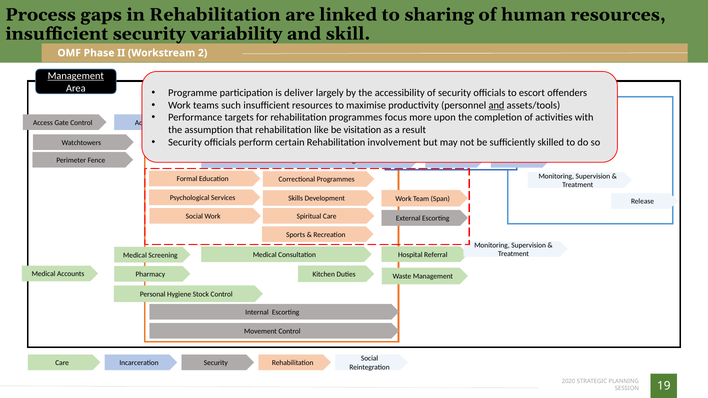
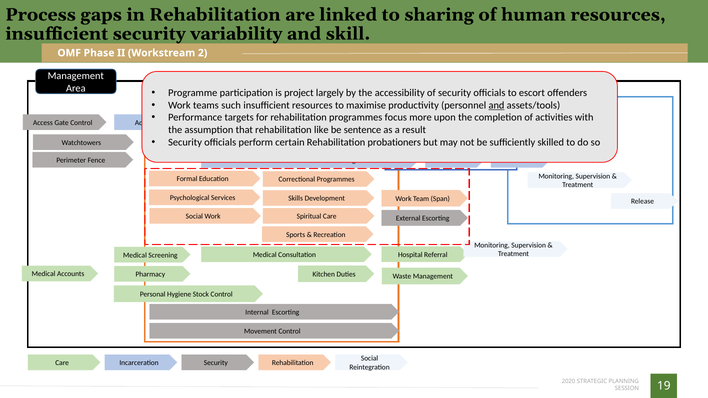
Management at (76, 76) underline: present -> none
deliver: deliver -> project
be visitation: visitation -> sentence
involvement: involvement -> probationers
